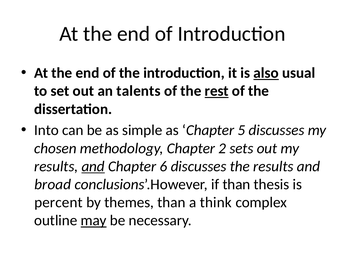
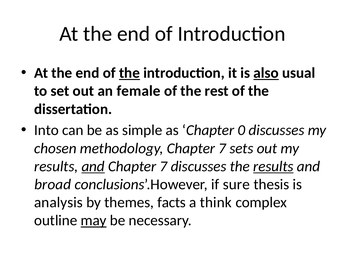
the at (129, 73) underline: none -> present
talents: talents -> female
rest underline: present -> none
5: 5 -> 0
methodology Chapter 2: 2 -> 7
6 at (164, 167): 6 -> 7
results at (273, 167) underline: none -> present
if than: than -> sure
percent: percent -> analysis
themes than: than -> facts
